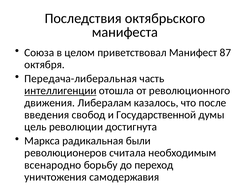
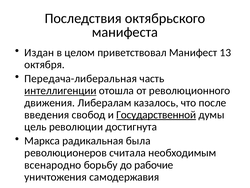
Союза: Союза -> Издан
87: 87 -> 13
Государственной underline: none -> present
были: были -> была
переход: переход -> рабочие
